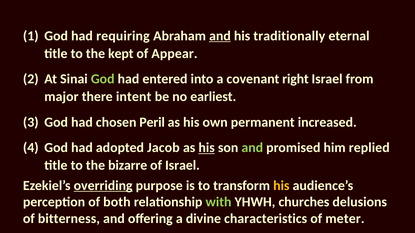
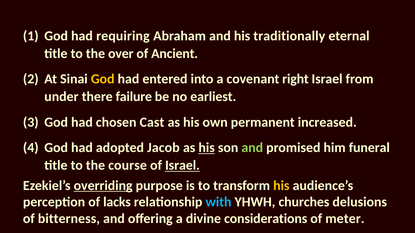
and at (220, 36) underline: present -> none
kept: kept -> over
Appear: Appear -> Ancient
God at (103, 79) colour: light green -> yellow
major: major -> under
intent: intent -> failure
Peril: Peril -> Cast
replied: replied -> funeral
bizarre: bizarre -> course
Israel at (182, 166) underline: none -> present
both: both -> lacks
with colour: light green -> light blue
characteristics: characteristics -> considerations
